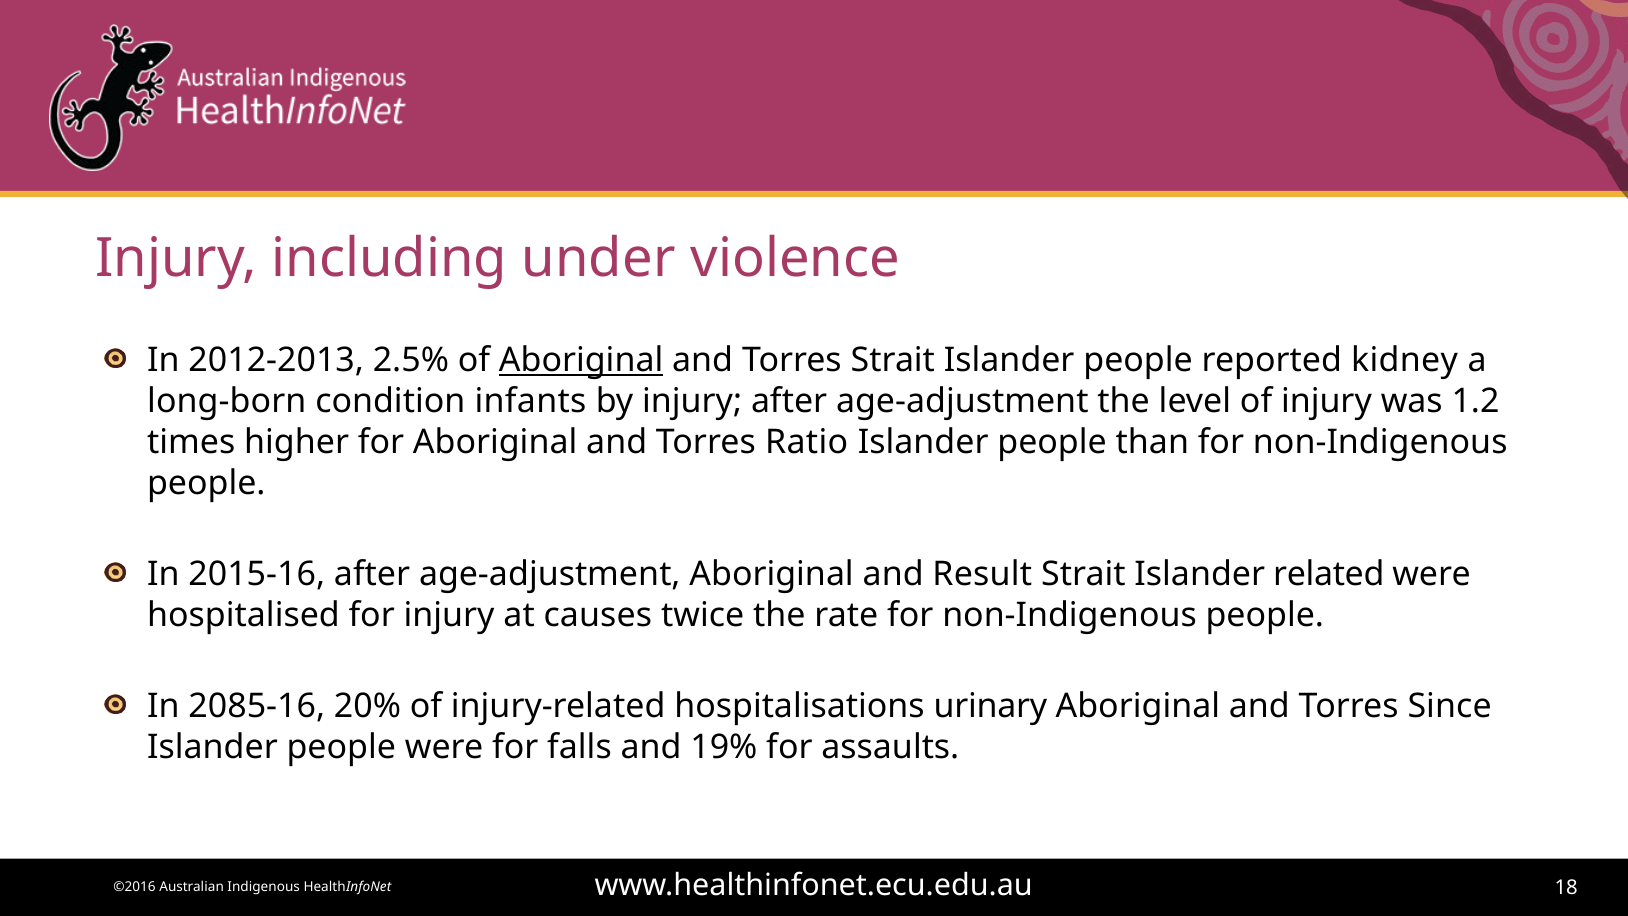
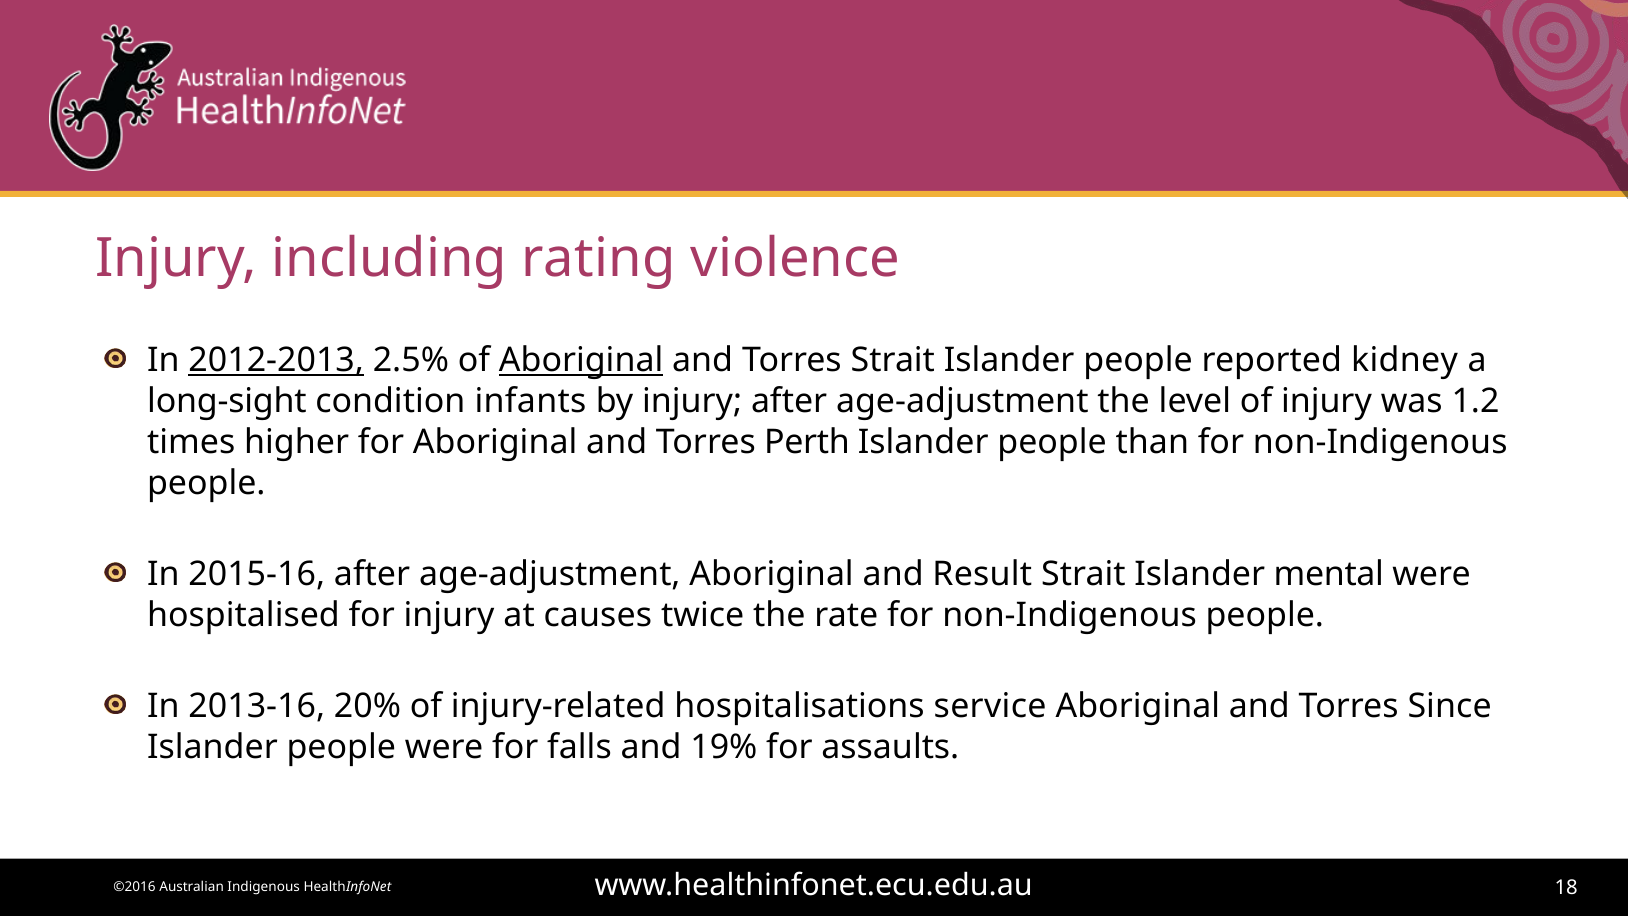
under: under -> rating
2012-2013 underline: none -> present
long-born: long-born -> long-sight
Ratio: Ratio -> Perth
related: related -> mental
2085-16: 2085-16 -> 2013-16
urinary: urinary -> service
